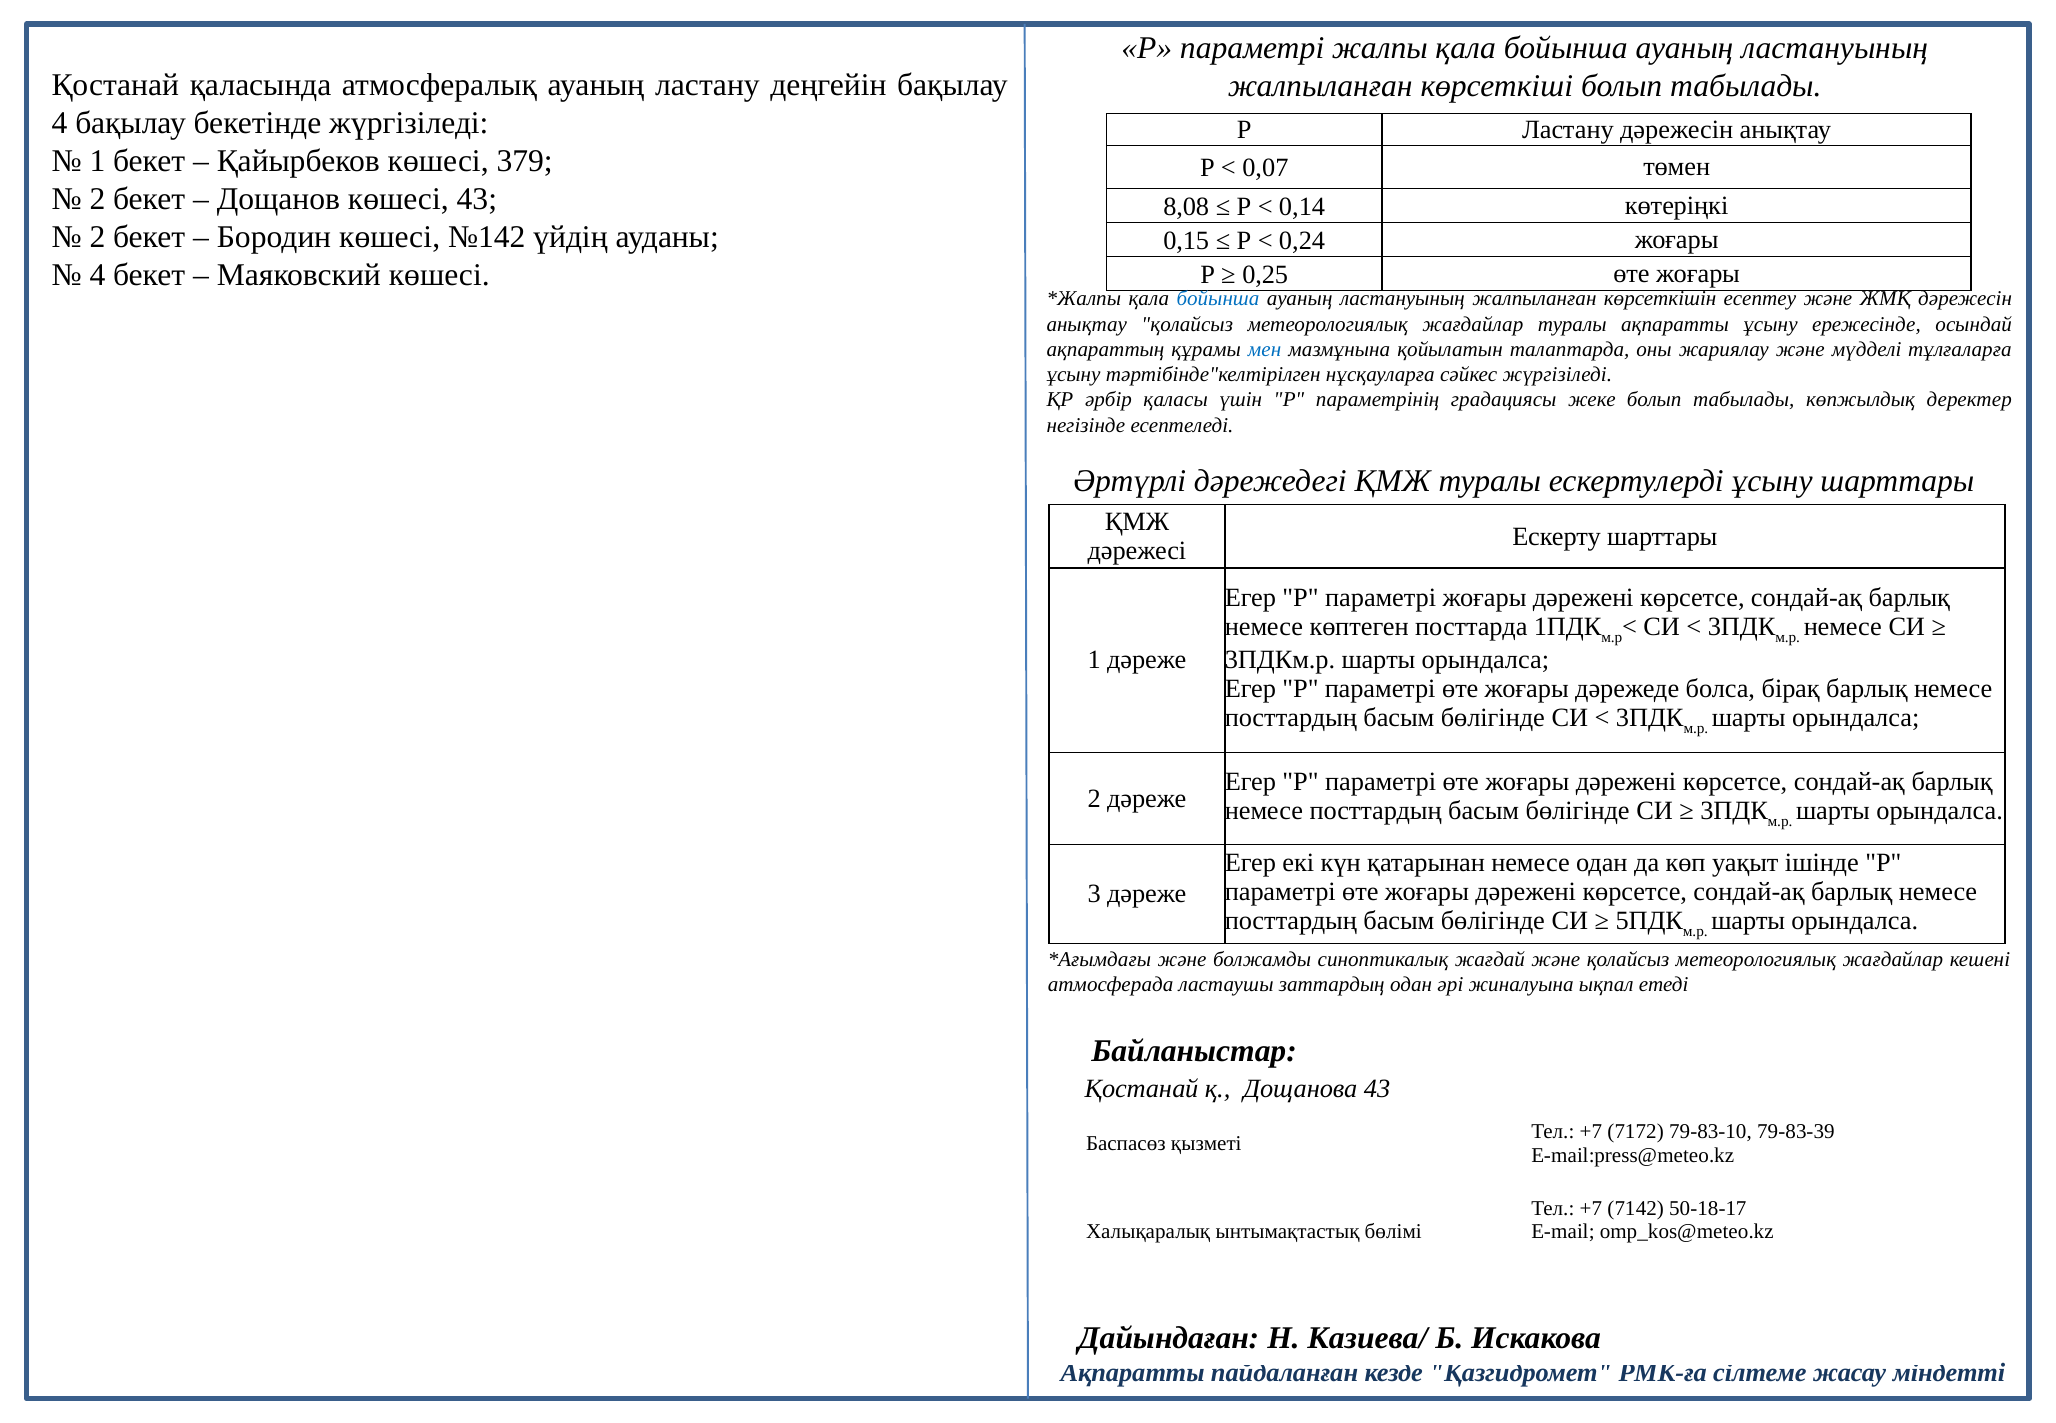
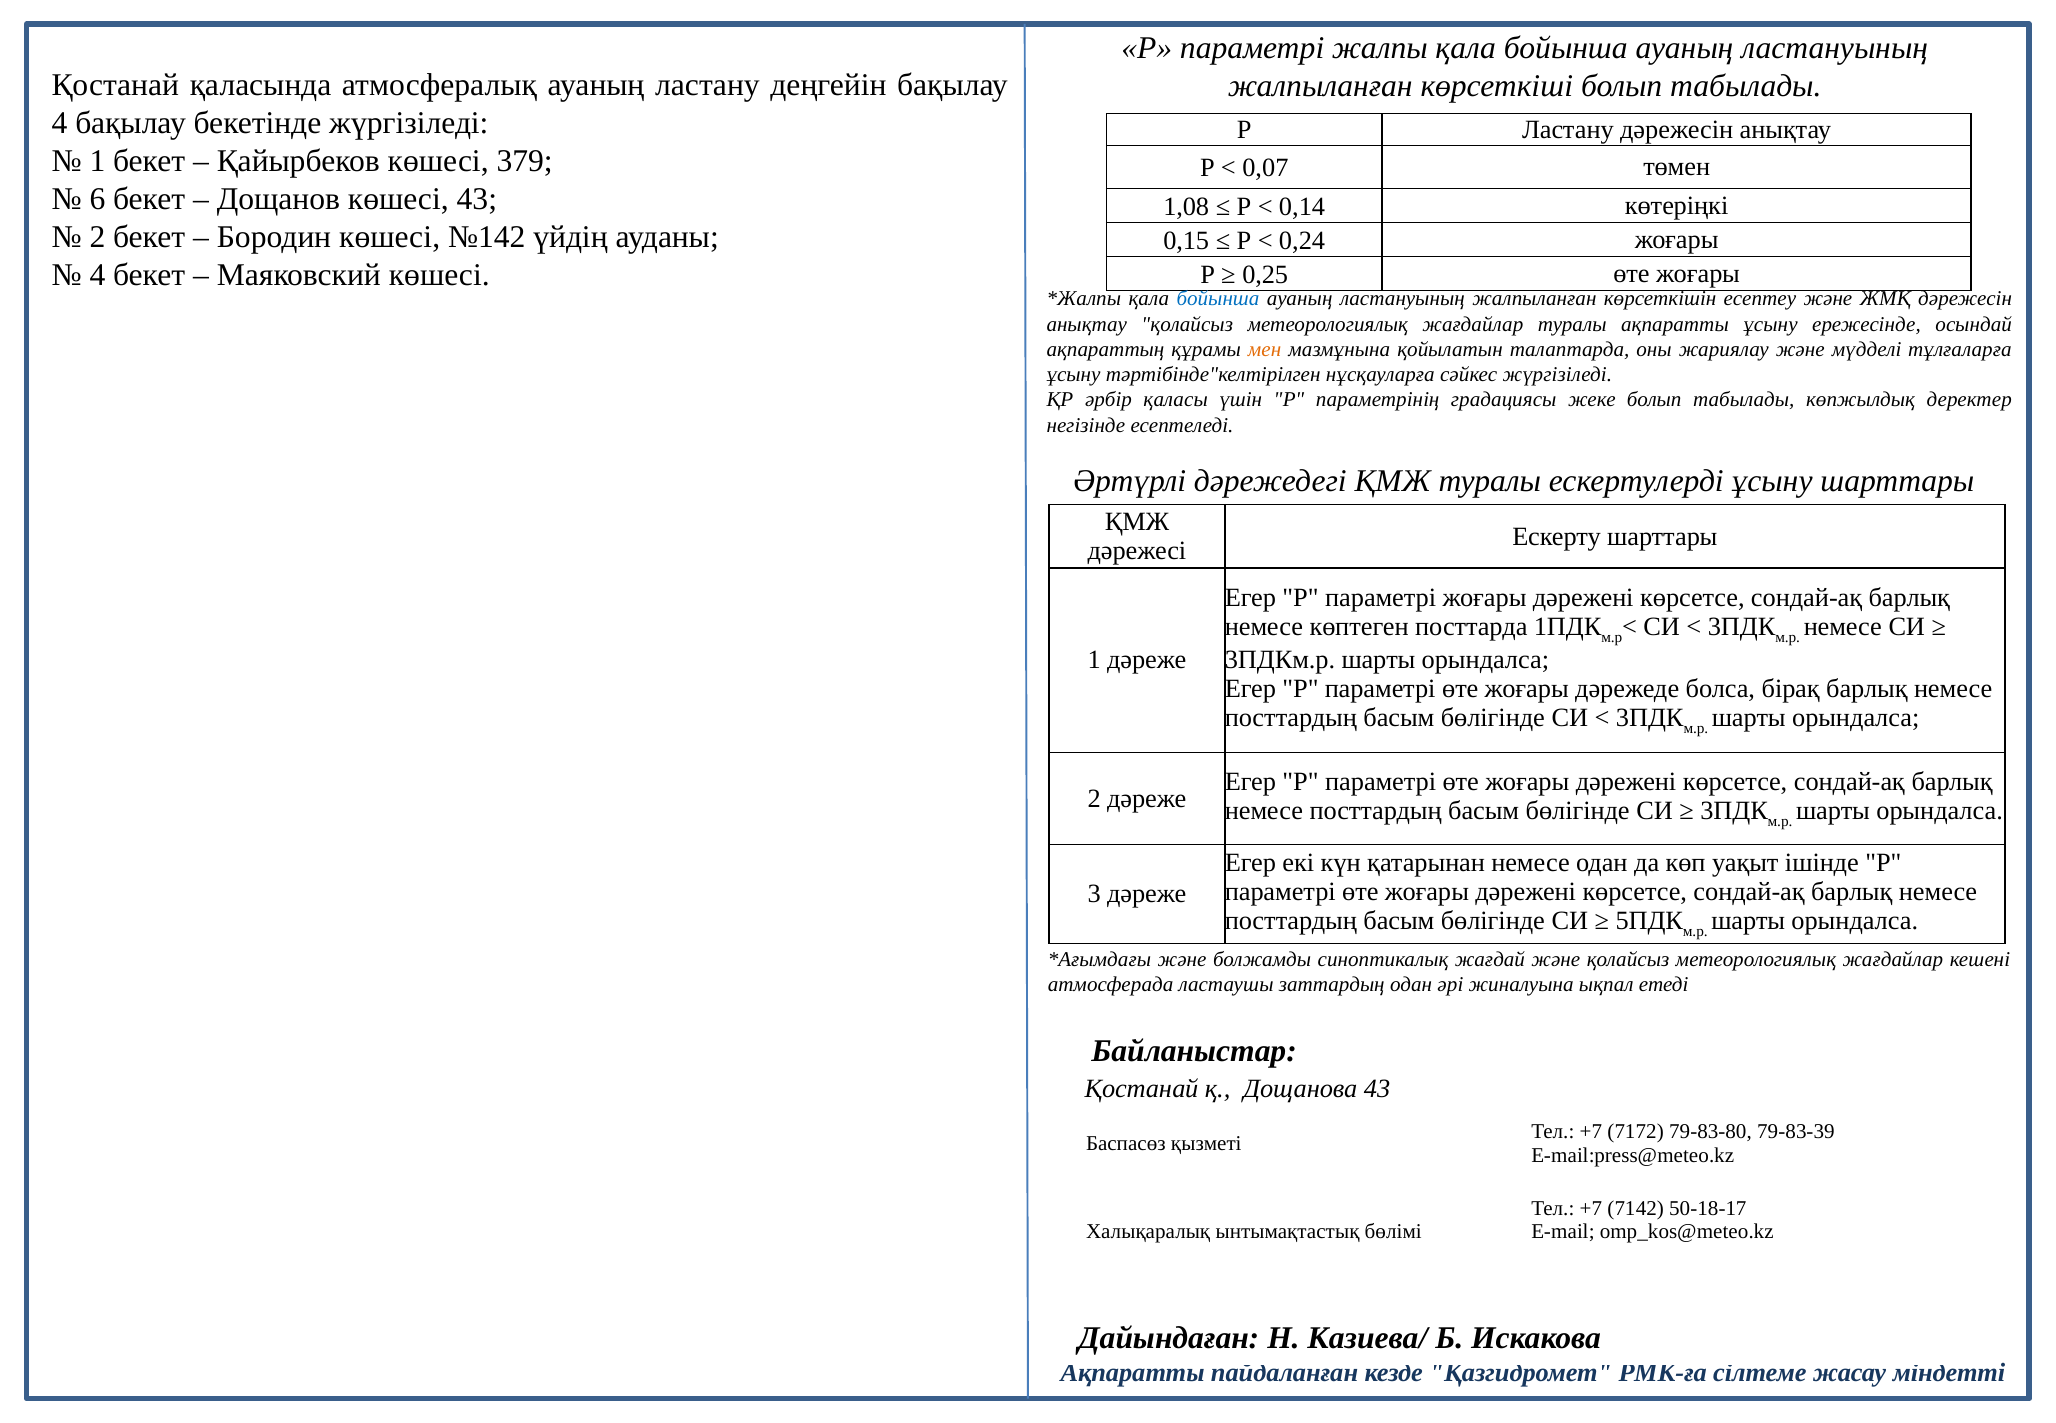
2 at (97, 199): 2 -> 6
8,08: 8,08 -> 1,08
мен colour: blue -> orange
79-83-10: 79-83-10 -> 79-83-80
